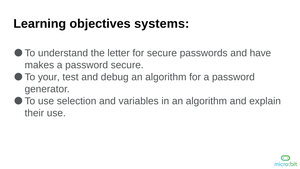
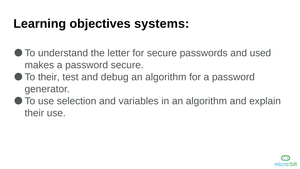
have: have -> used
To your: your -> their
